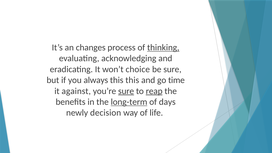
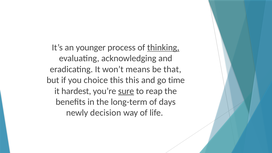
changes: changes -> younger
choice: choice -> means
be sure: sure -> that
always: always -> choice
against: against -> hardest
reap underline: present -> none
long-term underline: present -> none
